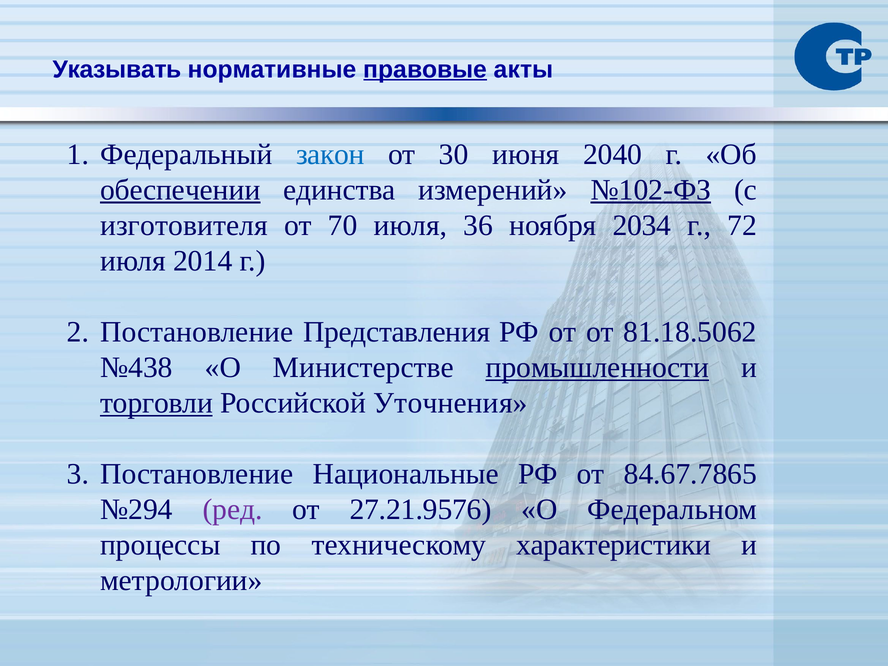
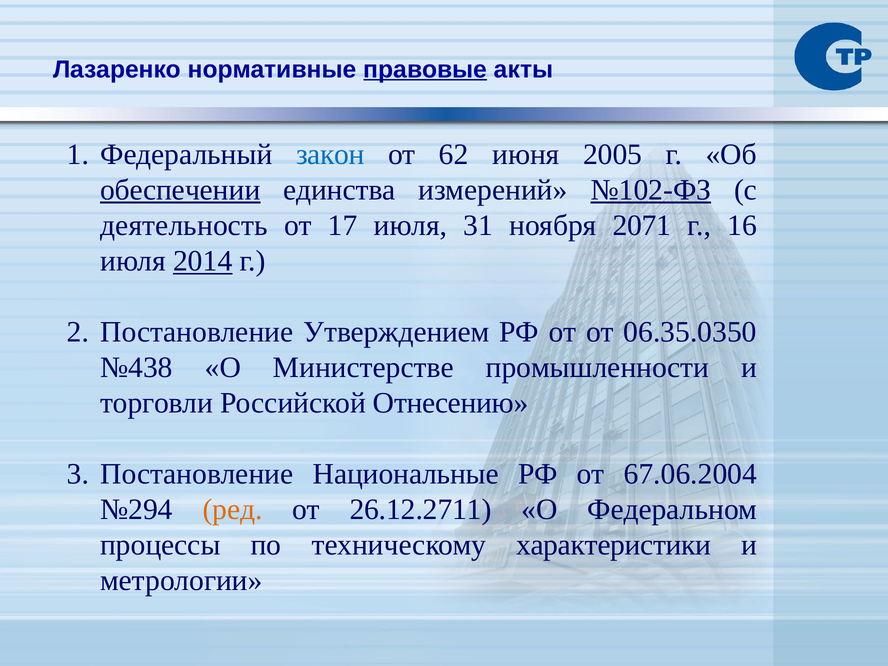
Указывать: Указывать -> Лазаренко
30: 30 -> 62
2040: 2040 -> 2005
изготовителя: изготовителя -> деятельность
70: 70 -> 17
36: 36 -> 31
2034: 2034 -> 2071
72: 72 -> 16
2014 underline: none -> present
Представления: Представления -> Утверждением
81.18.5062: 81.18.5062 -> 06.35.0350
промышленности underline: present -> none
торговли underline: present -> none
Уточнения: Уточнения -> Отнесению
84.67.7865: 84.67.7865 -> 67.06.2004
ред colour: purple -> orange
27.21.9576: 27.21.9576 -> 26.12.2711
